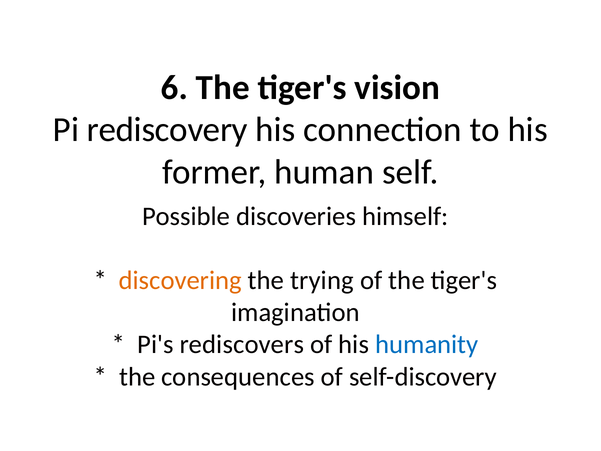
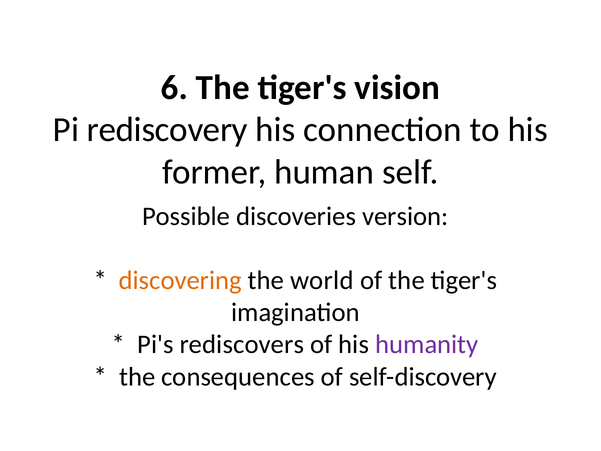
himself: himself -> version
trying: trying -> world
humanity colour: blue -> purple
